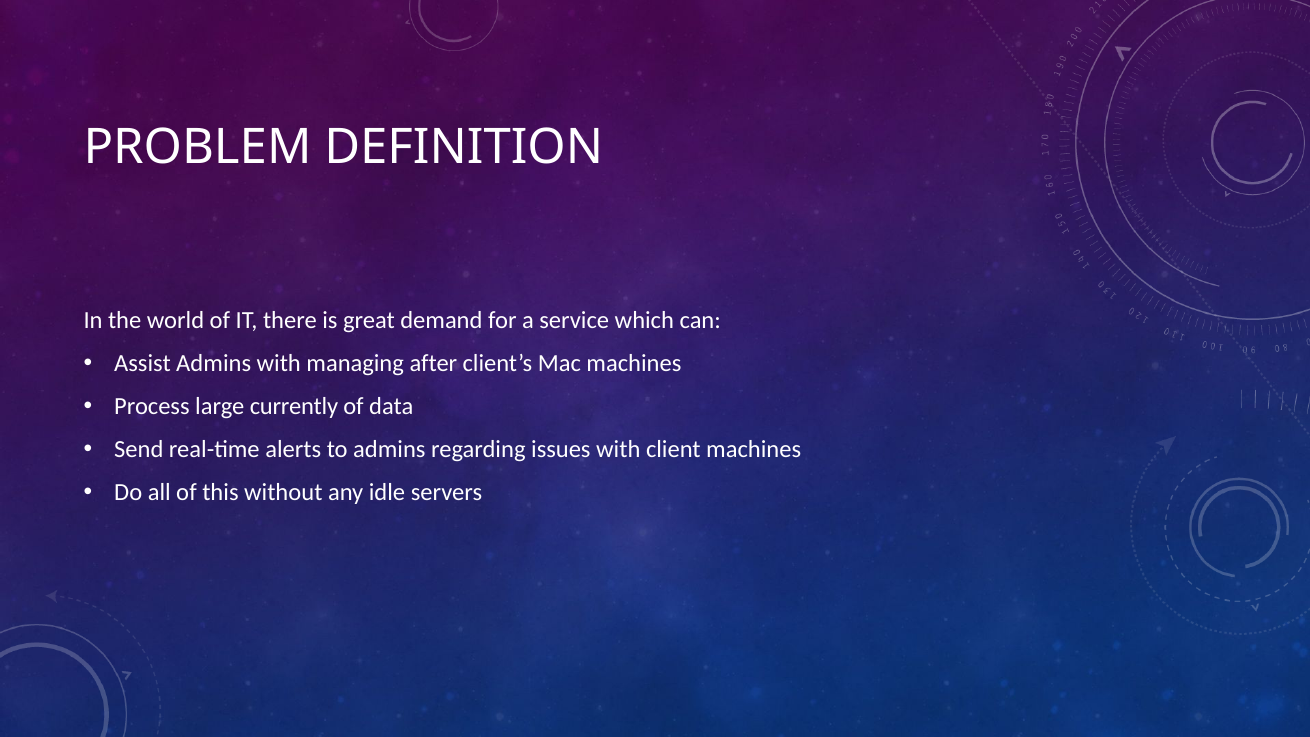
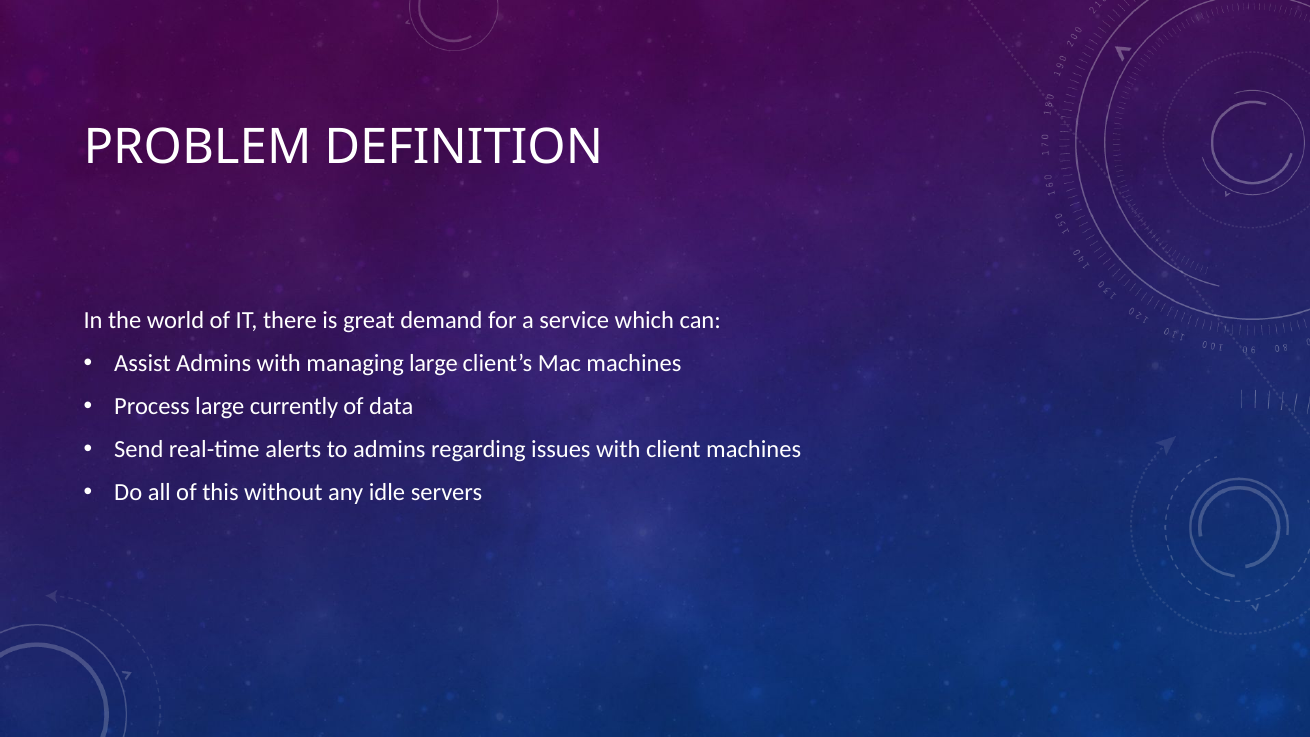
managing after: after -> large
